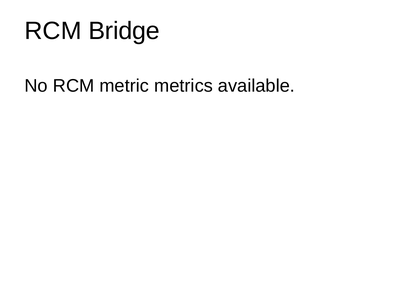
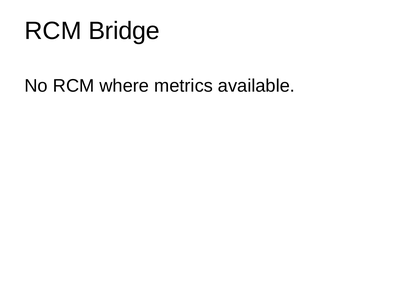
metric: metric -> where
